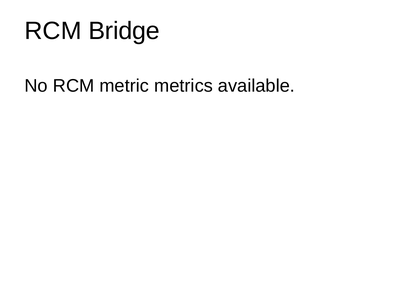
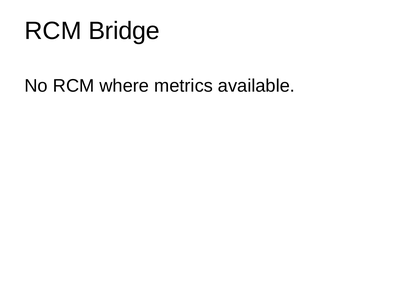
metric: metric -> where
